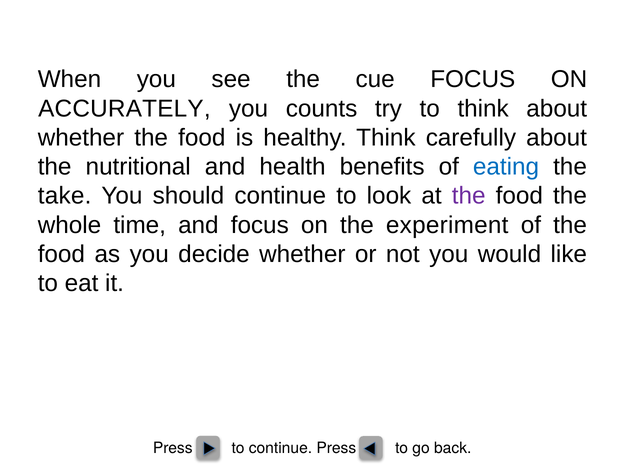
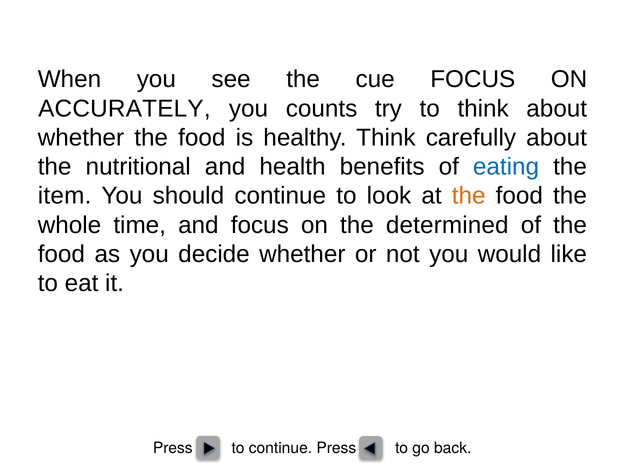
take: take -> item
the at (469, 196) colour: purple -> orange
experiment: experiment -> determined
